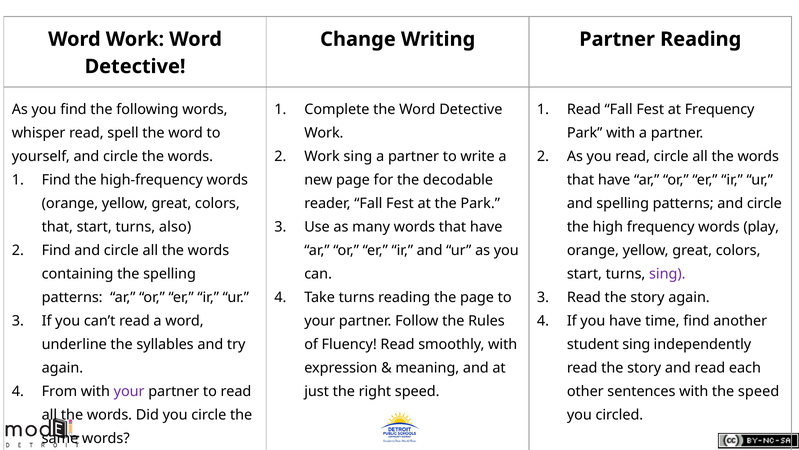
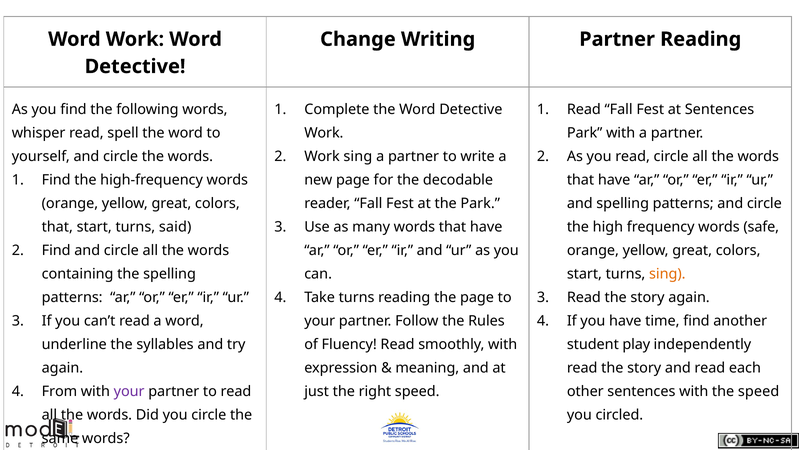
at Frequency: Frequency -> Sentences
also: also -> said
play: play -> safe
sing at (667, 274) colour: purple -> orange
student sing: sing -> play
